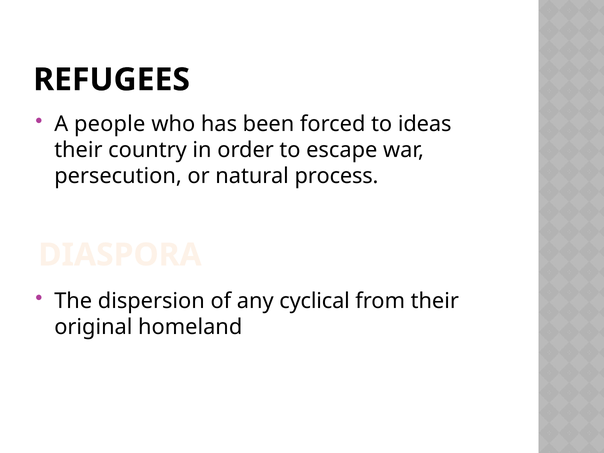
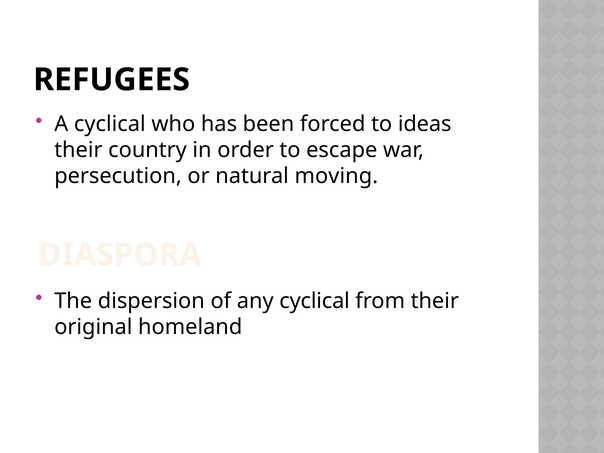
A people: people -> cyclical
process: process -> moving
